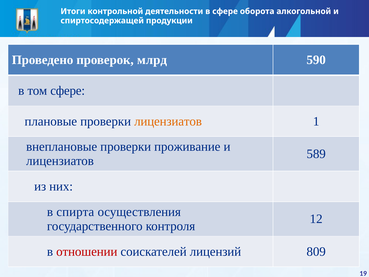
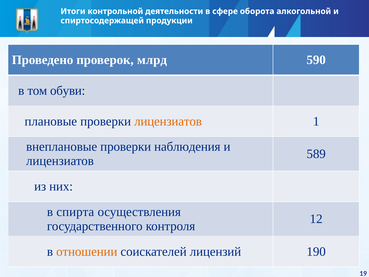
том сфере: сфере -> обуви
проживание: проживание -> наблюдения
отношении colour: red -> orange
809: 809 -> 190
